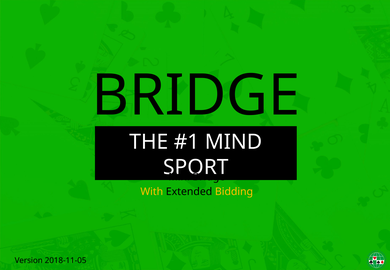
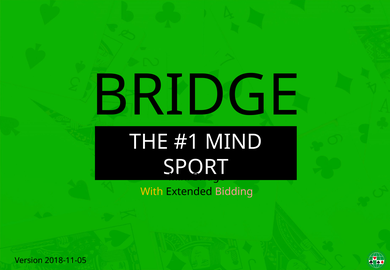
Bidding colour: yellow -> pink
